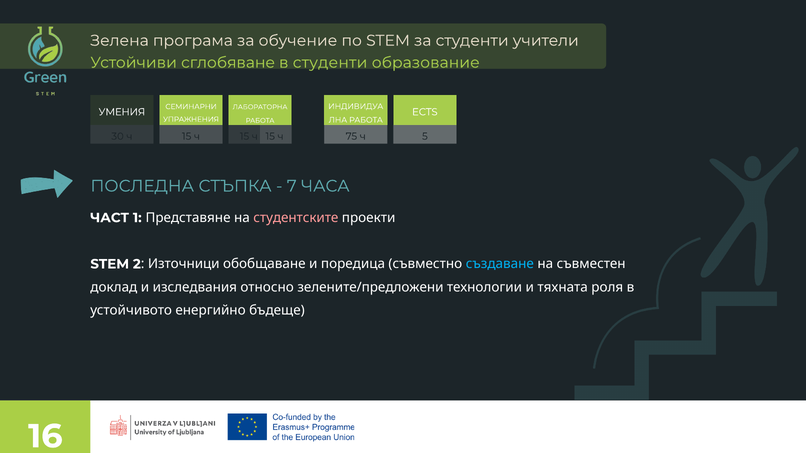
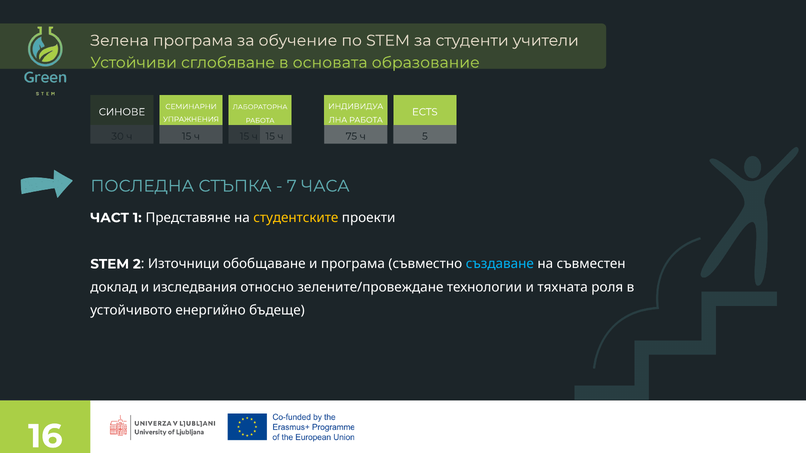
в студенти: студенти -> основата
УМЕНИЯ: УМЕНИЯ -> СИНОВЕ
студентските colour: pink -> yellow
и поредица: поредица -> програма
зелените/предложени: зелените/предложени -> зелените/провеждане
